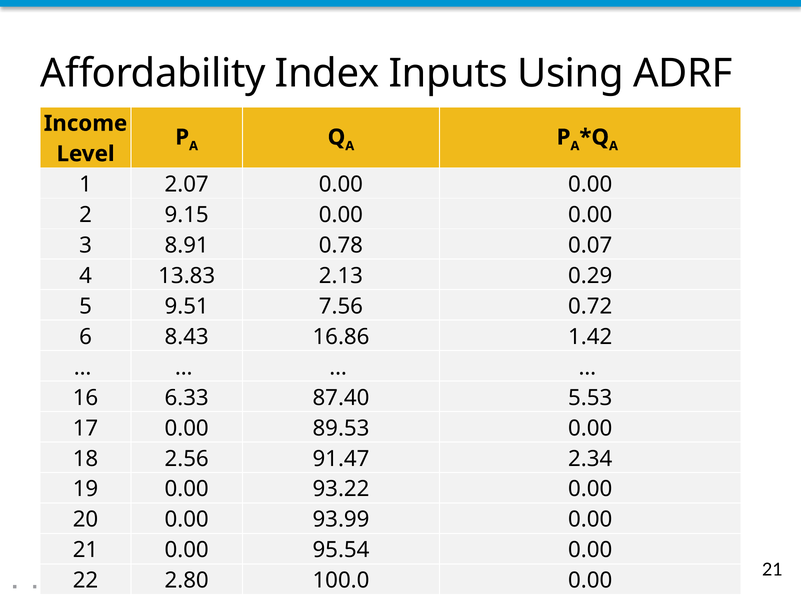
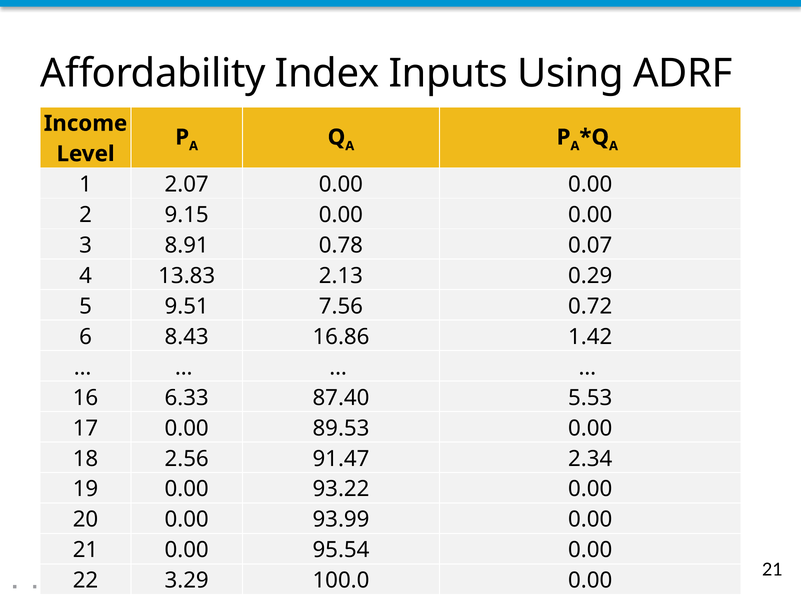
2.80: 2.80 -> 3.29
